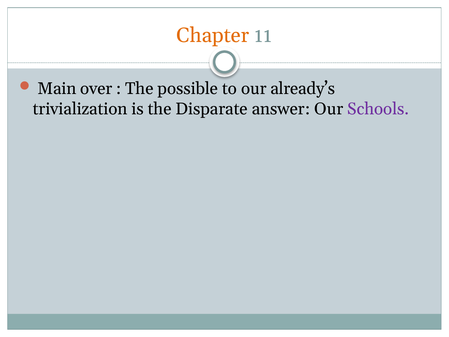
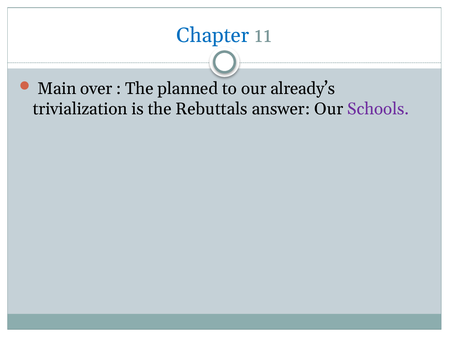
Chapter colour: orange -> blue
possible: possible -> planned
Disparate: Disparate -> Rebuttals
